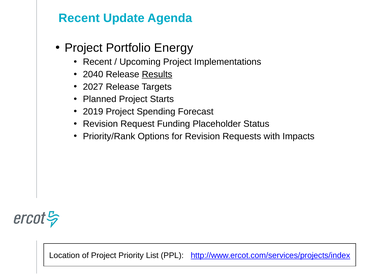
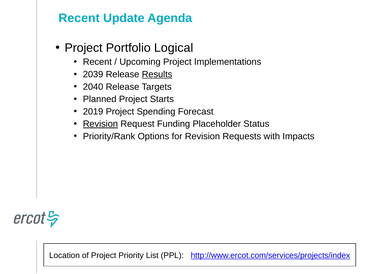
Energy: Energy -> Logical
2040: 2040 -> 2039
2027: 2027 -> 2040
Revision at (100, 124) underline: none -> present
